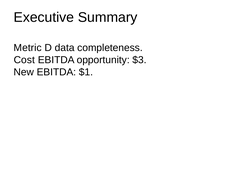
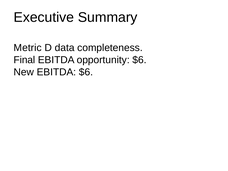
Cost: Cost -> Final
opportunity $3: $3 -> $6
EBITDA $1: $1 -> $6
